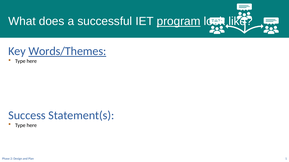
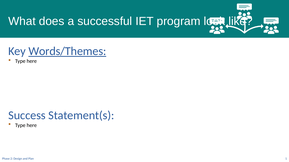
program underline: present -> none
